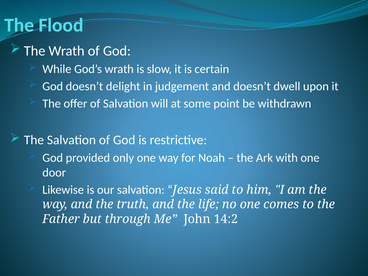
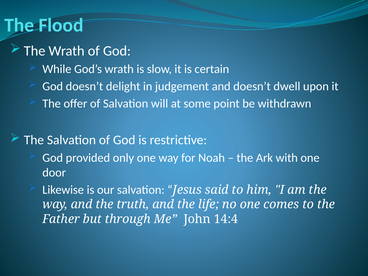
14:2: 14:2 -> 14:4
